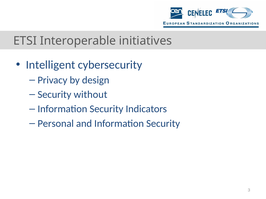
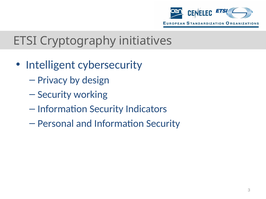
Interoperable: Interoperable -> Cryptography
without: without -> working
